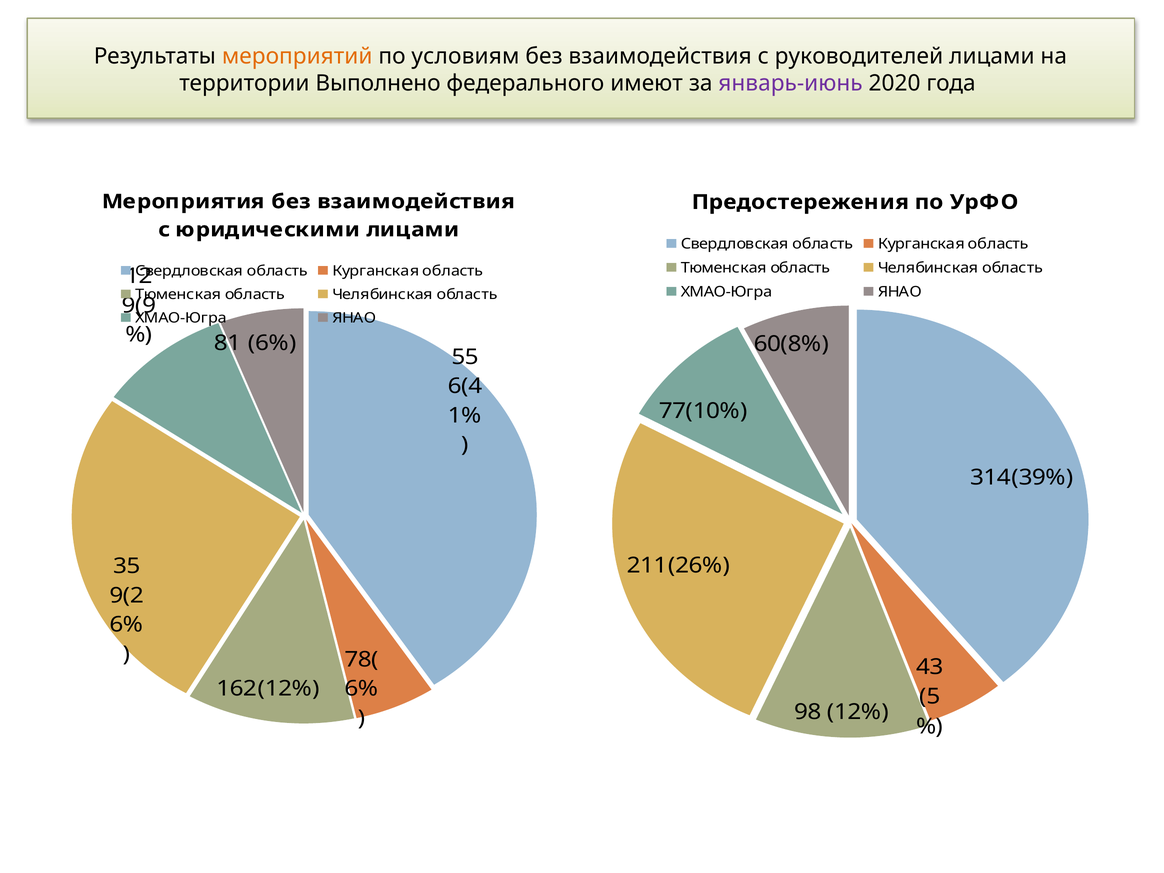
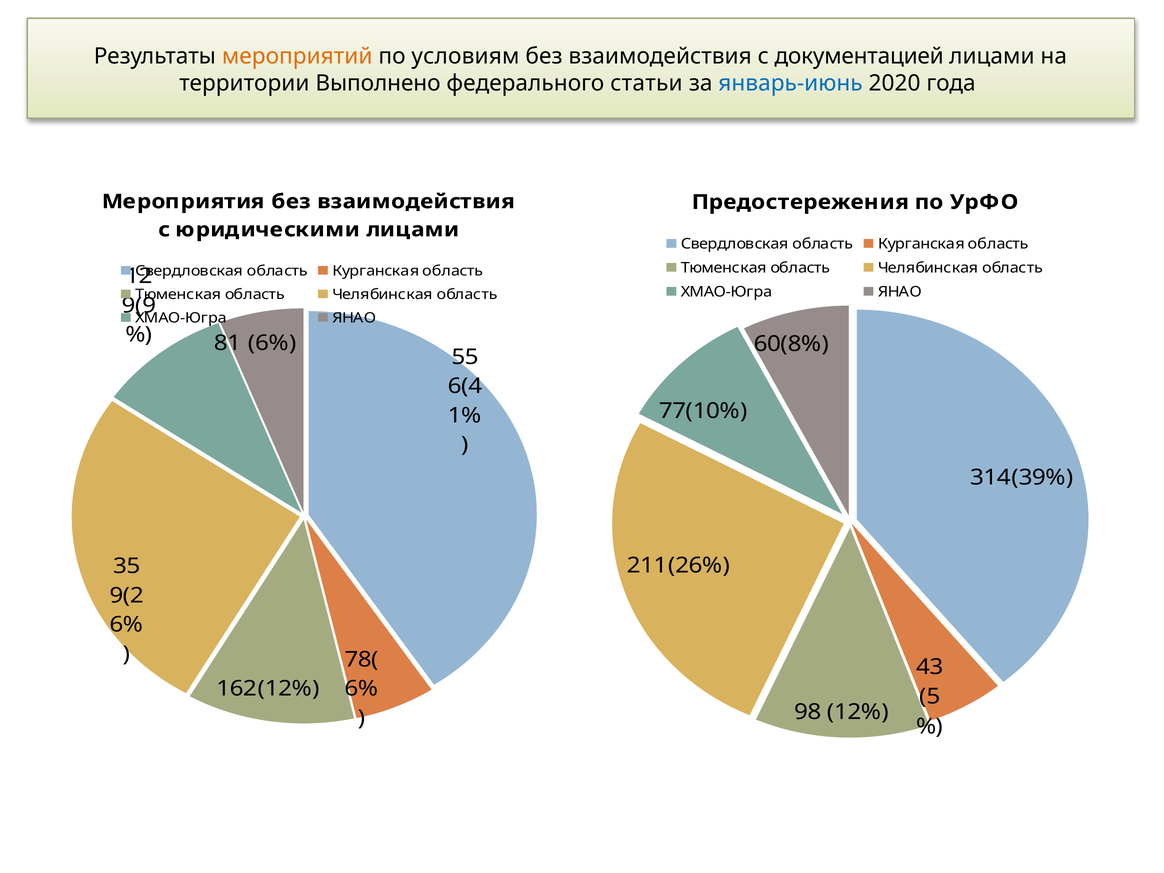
руководителей: руководителей -> документацией
имеют: имеют -> статьи
январь-июнь colour: purple -> blue
